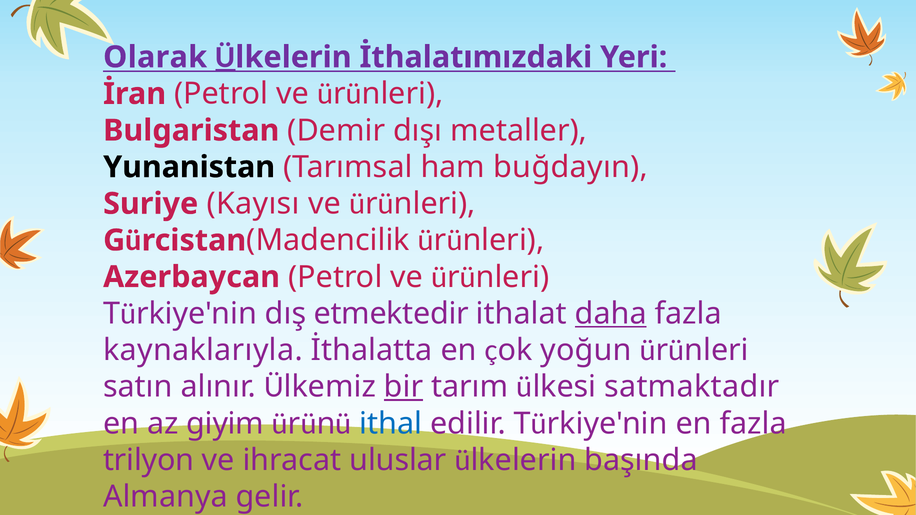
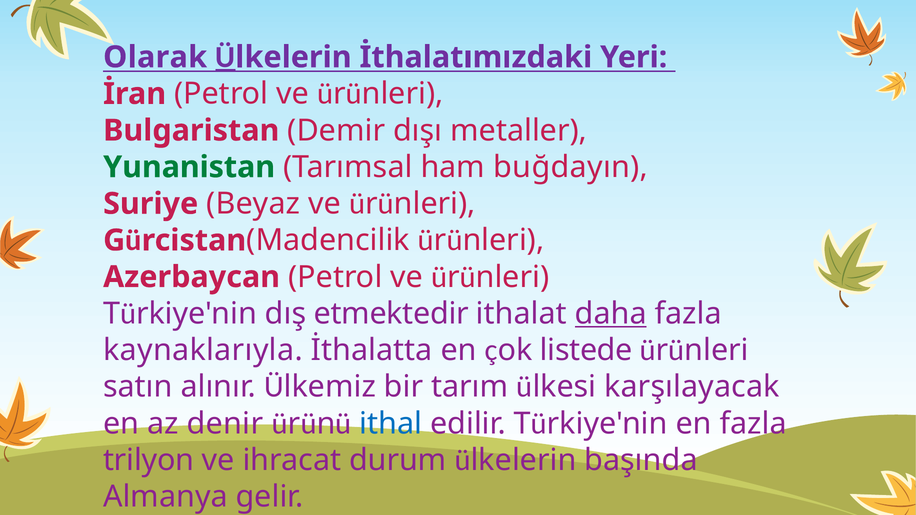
Yunanistan colour: black -> green
Kayısı: Kayısı -> Beyaz
yoğun: yoğun -> listede
bir underline: present -> none
satmaktadır: satmaktadır -> karşılayacak
giyim: giyim -> denir
uluslar: uluslar -> durum
